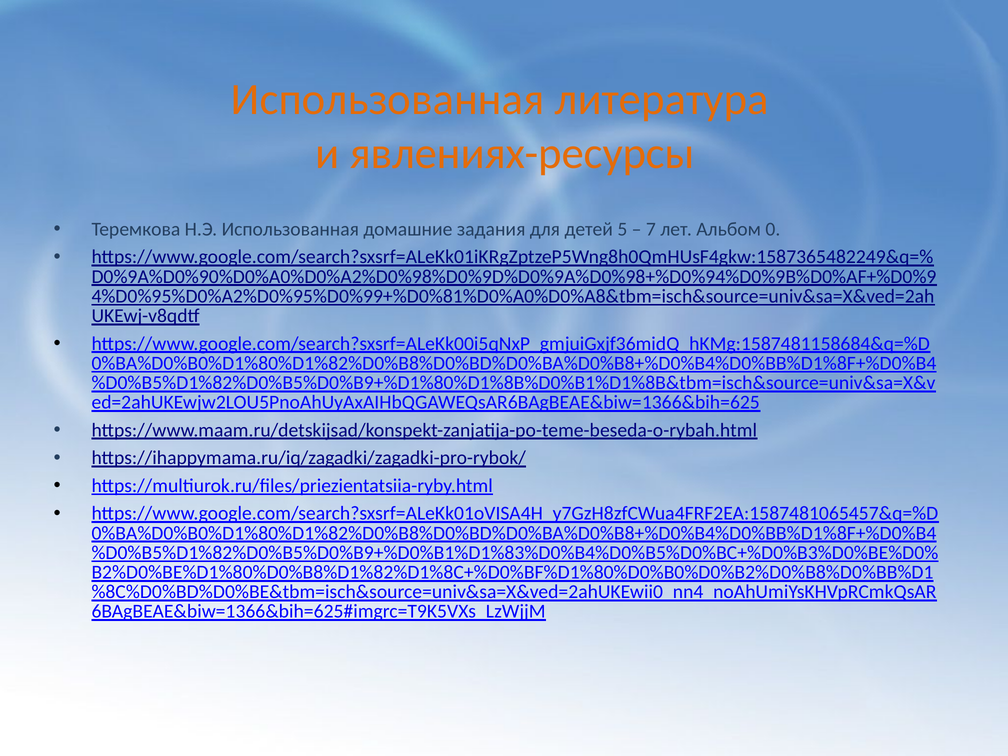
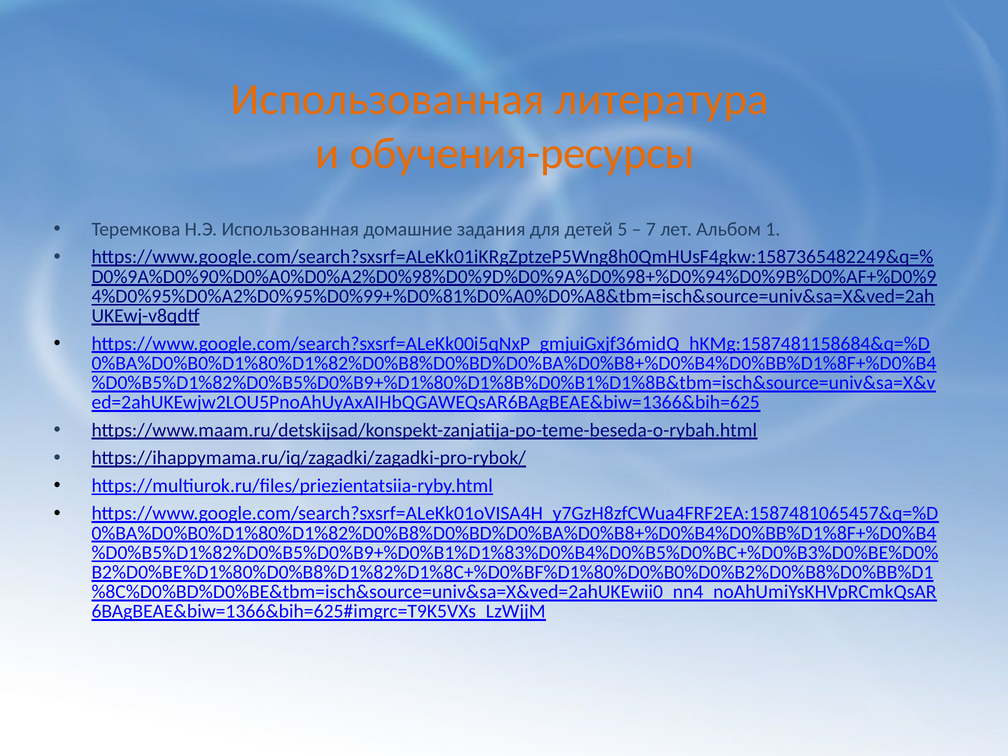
явлениях-ресурсы: явлениях-ресурсы -> обучения-ресурсы
0: 0 -> 1
